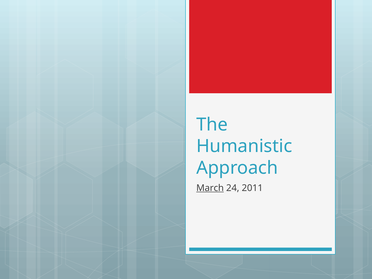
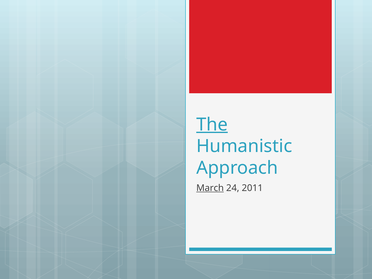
The underline: none -> present
